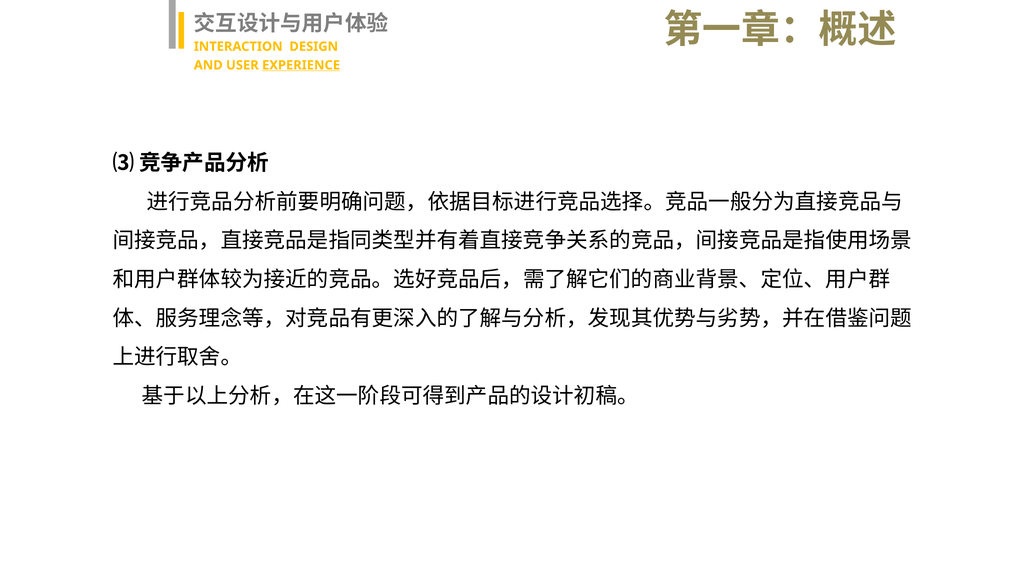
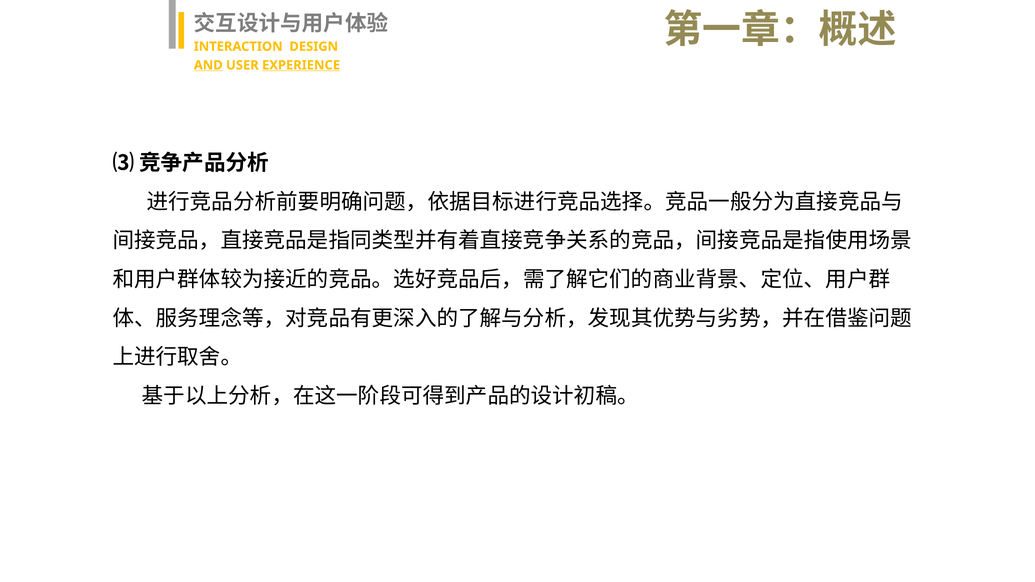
AND underline: none -> present
